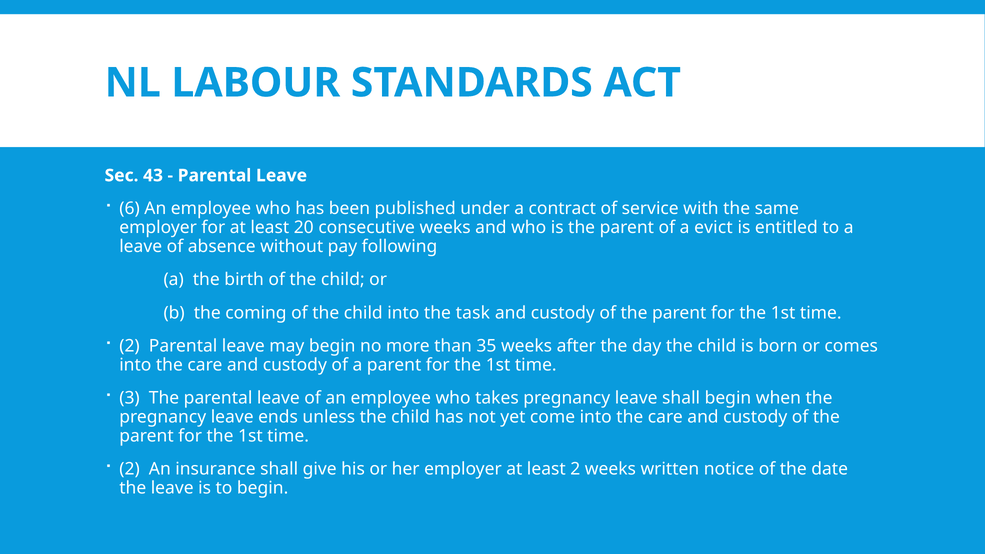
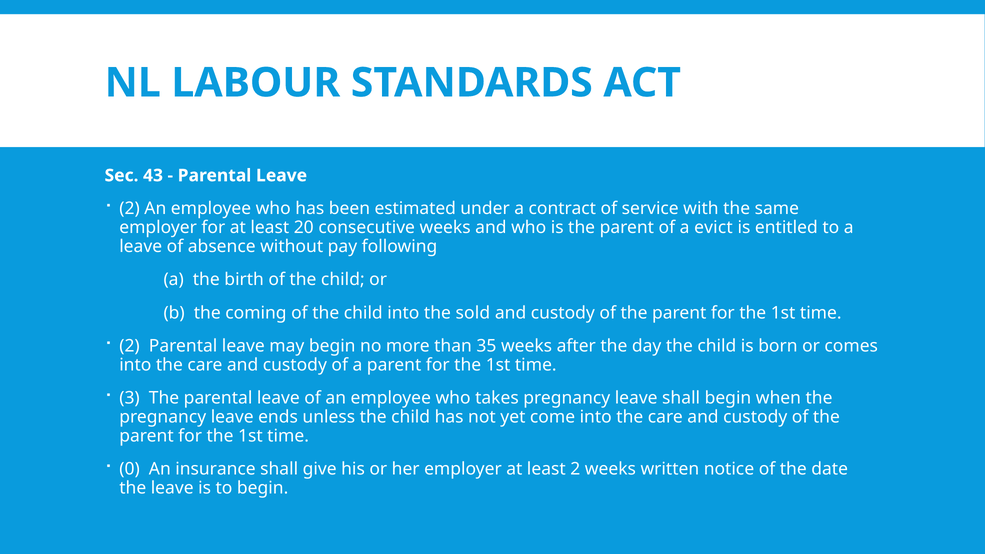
6 at (130, 209): 6 -> 2
published: published -> estimated
task: task -> sold
2 at (130, 469): 2 -> 0
